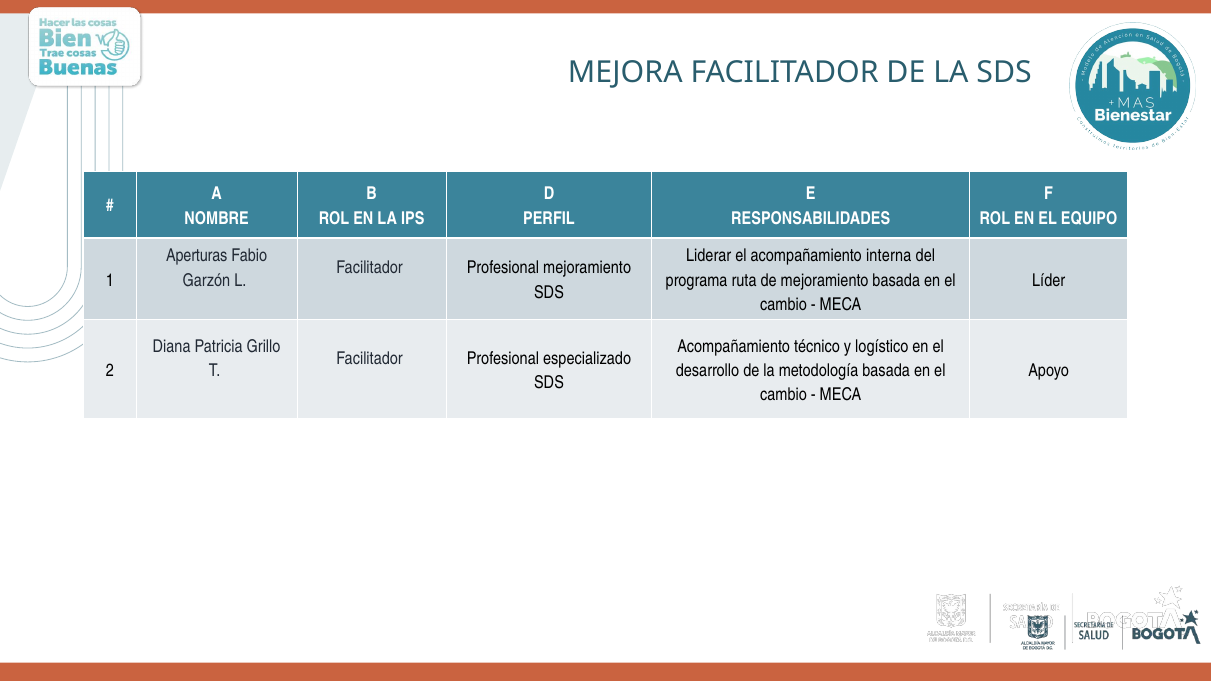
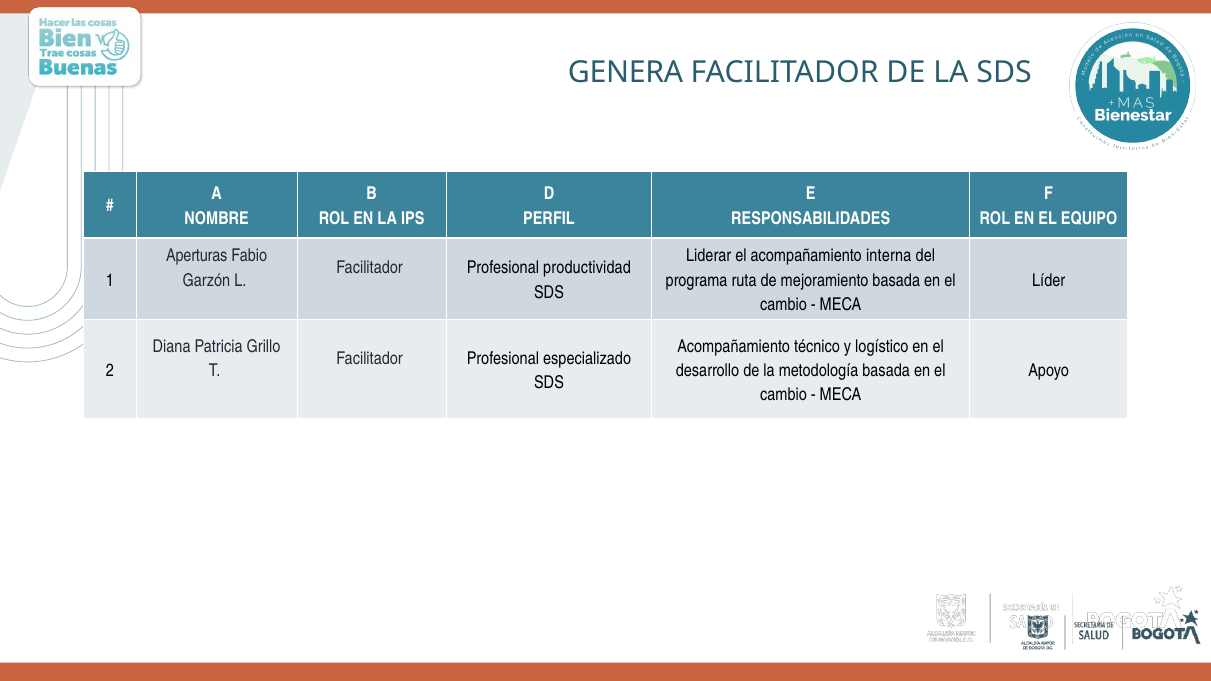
MEJORA: MEJORA -> GENERA
Profesional mejoramiento: mejoramiento -> productividad
